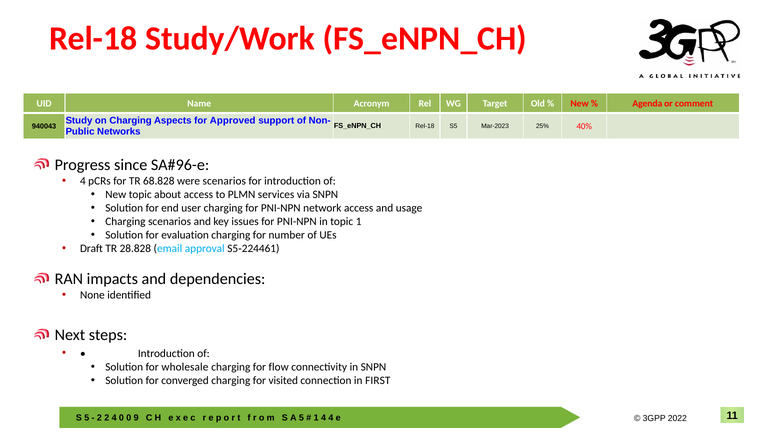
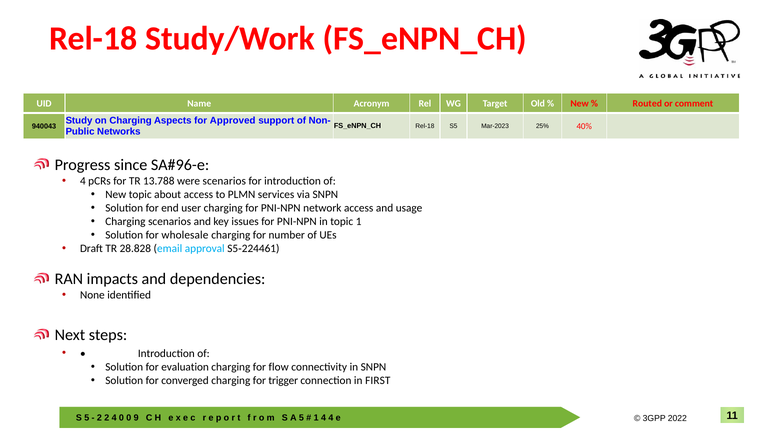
Agenda: Agenda -> Routed
68.828: 68.828 -> 13.788
evaluation: evaluation -> wholesale
wholesale: wholesale -> evaluation
visited: visited -> trigger
